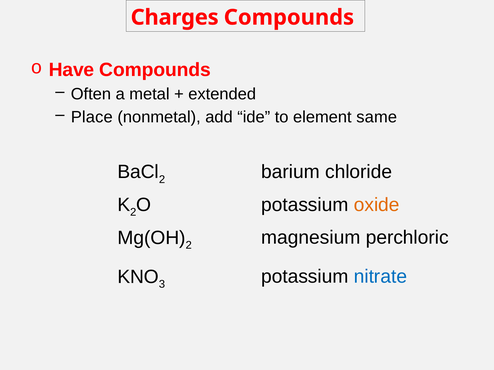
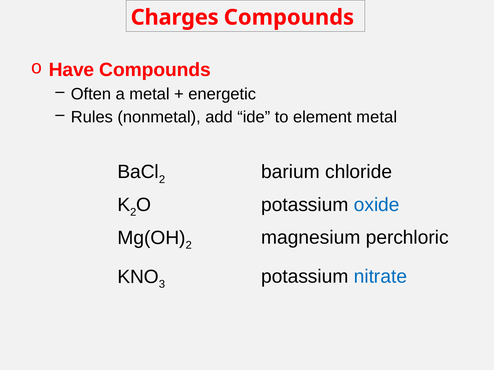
extended: extended -> energetic
Place: Place -> Rules
element same: same -> metal
oxide colour: orange -> blue
